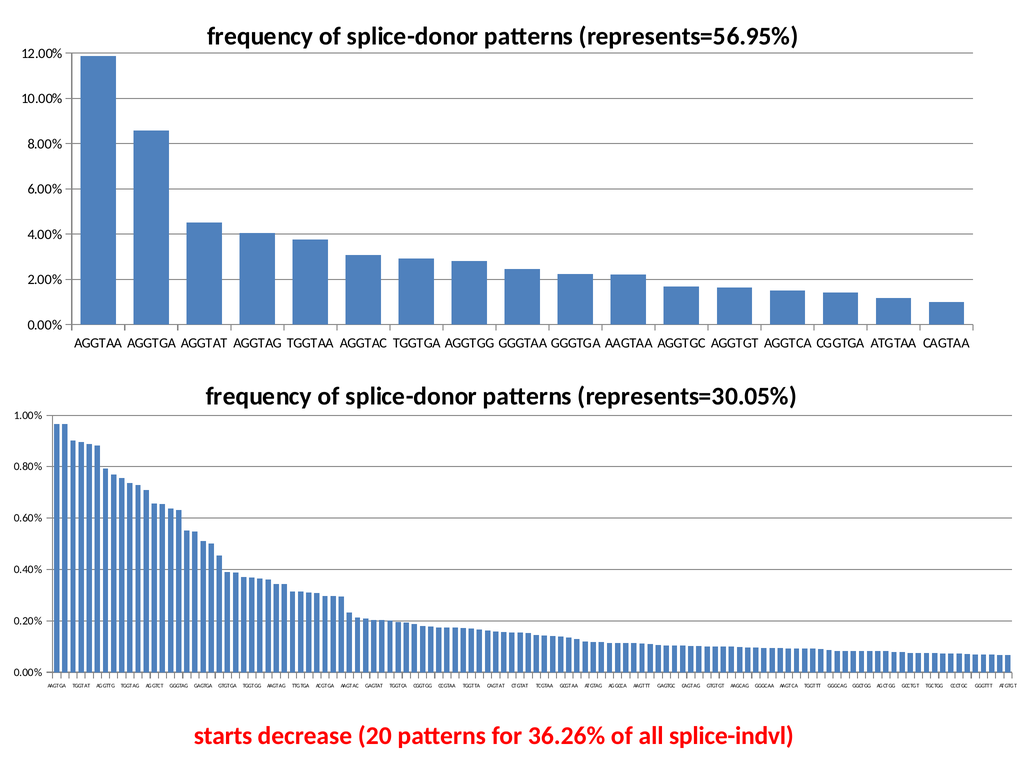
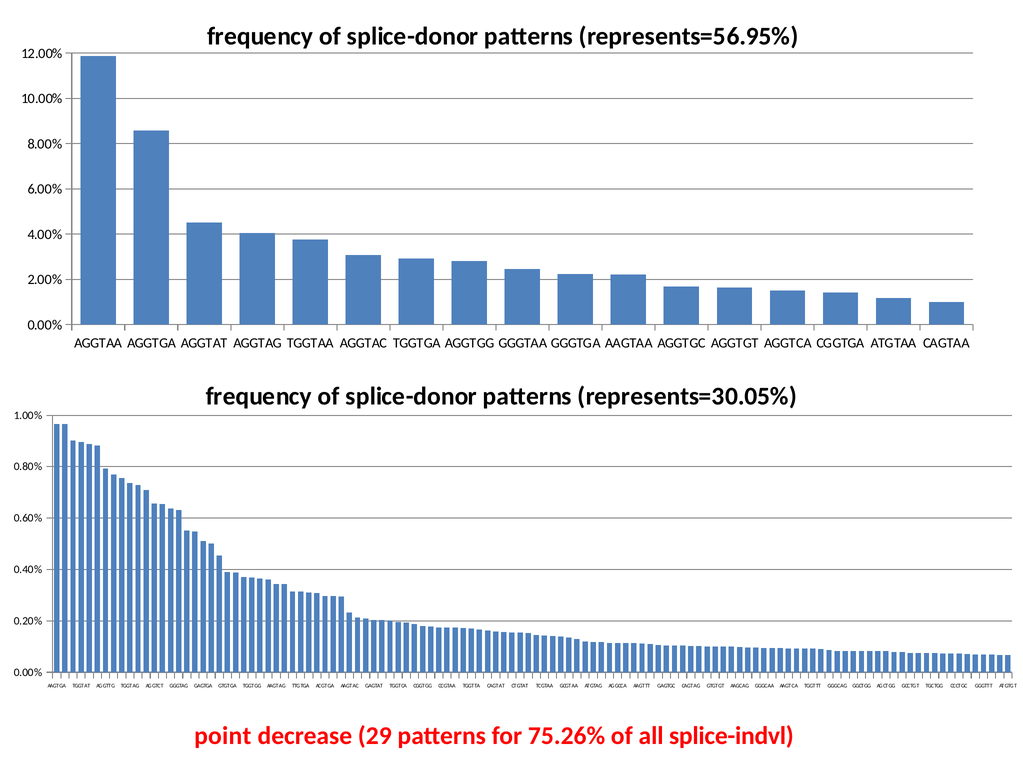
starts: starts -> point
20: 20 -> 29
36.26%: 36.26% -> 75.26%
